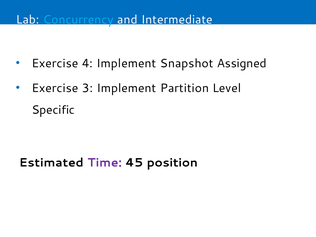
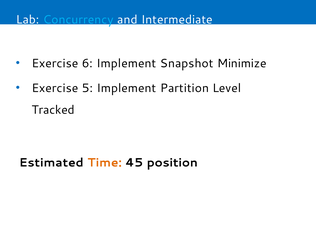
4: 4 -> 6
Assigned: Assigned -> Minimize
3: 3 -> 5
Specific: Specific -> Tracked
Time colour: purple -> orange
